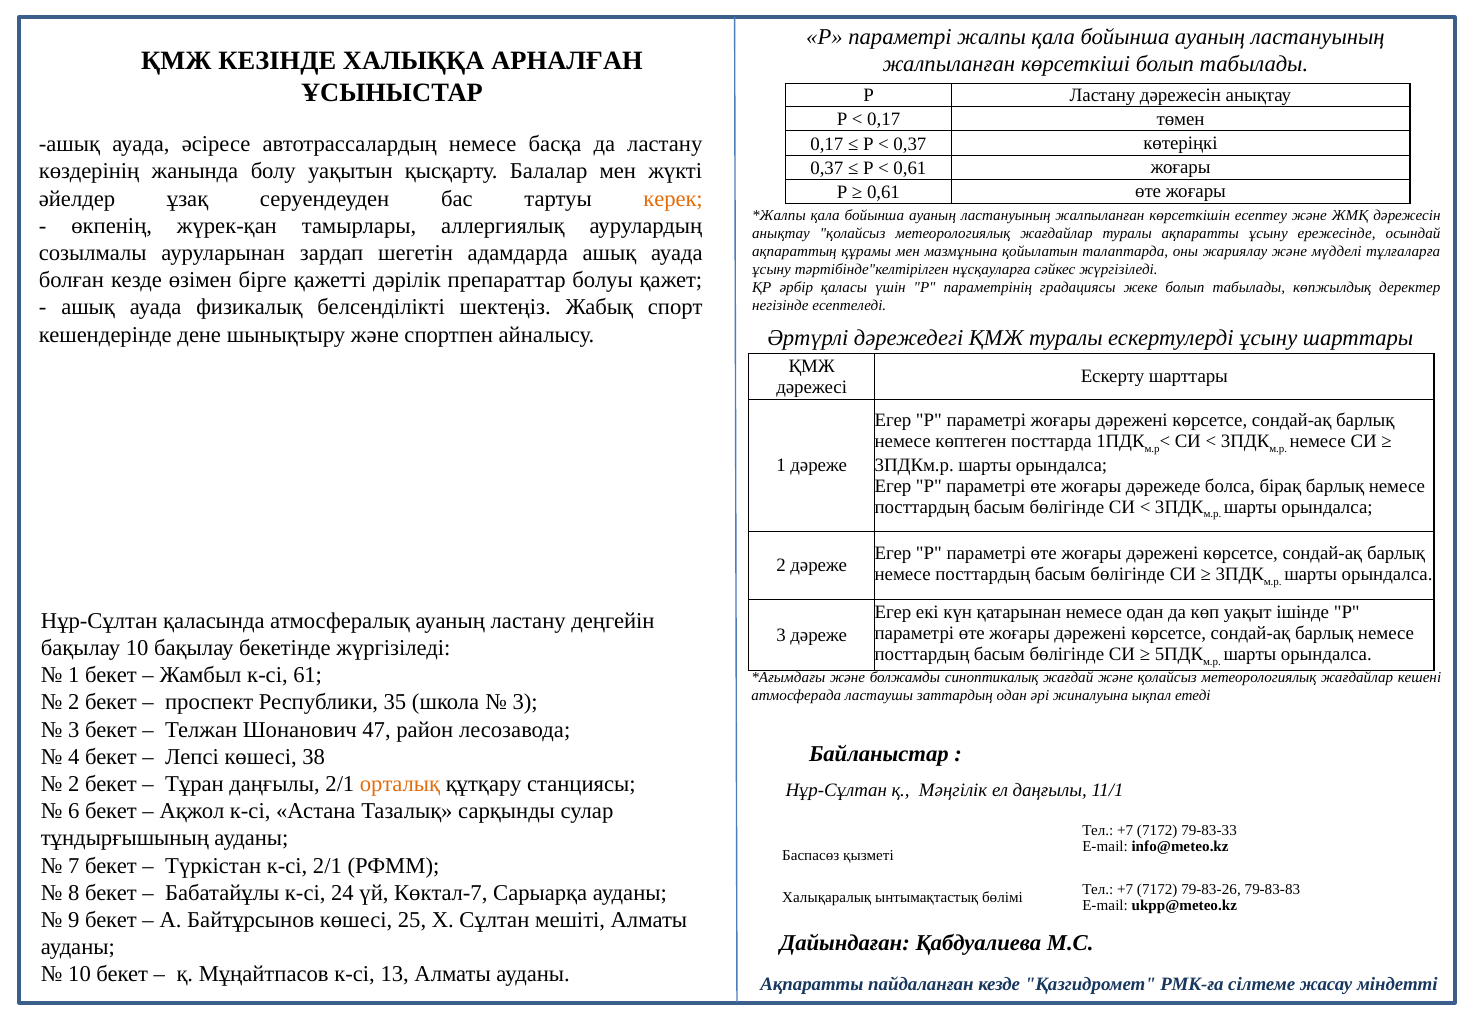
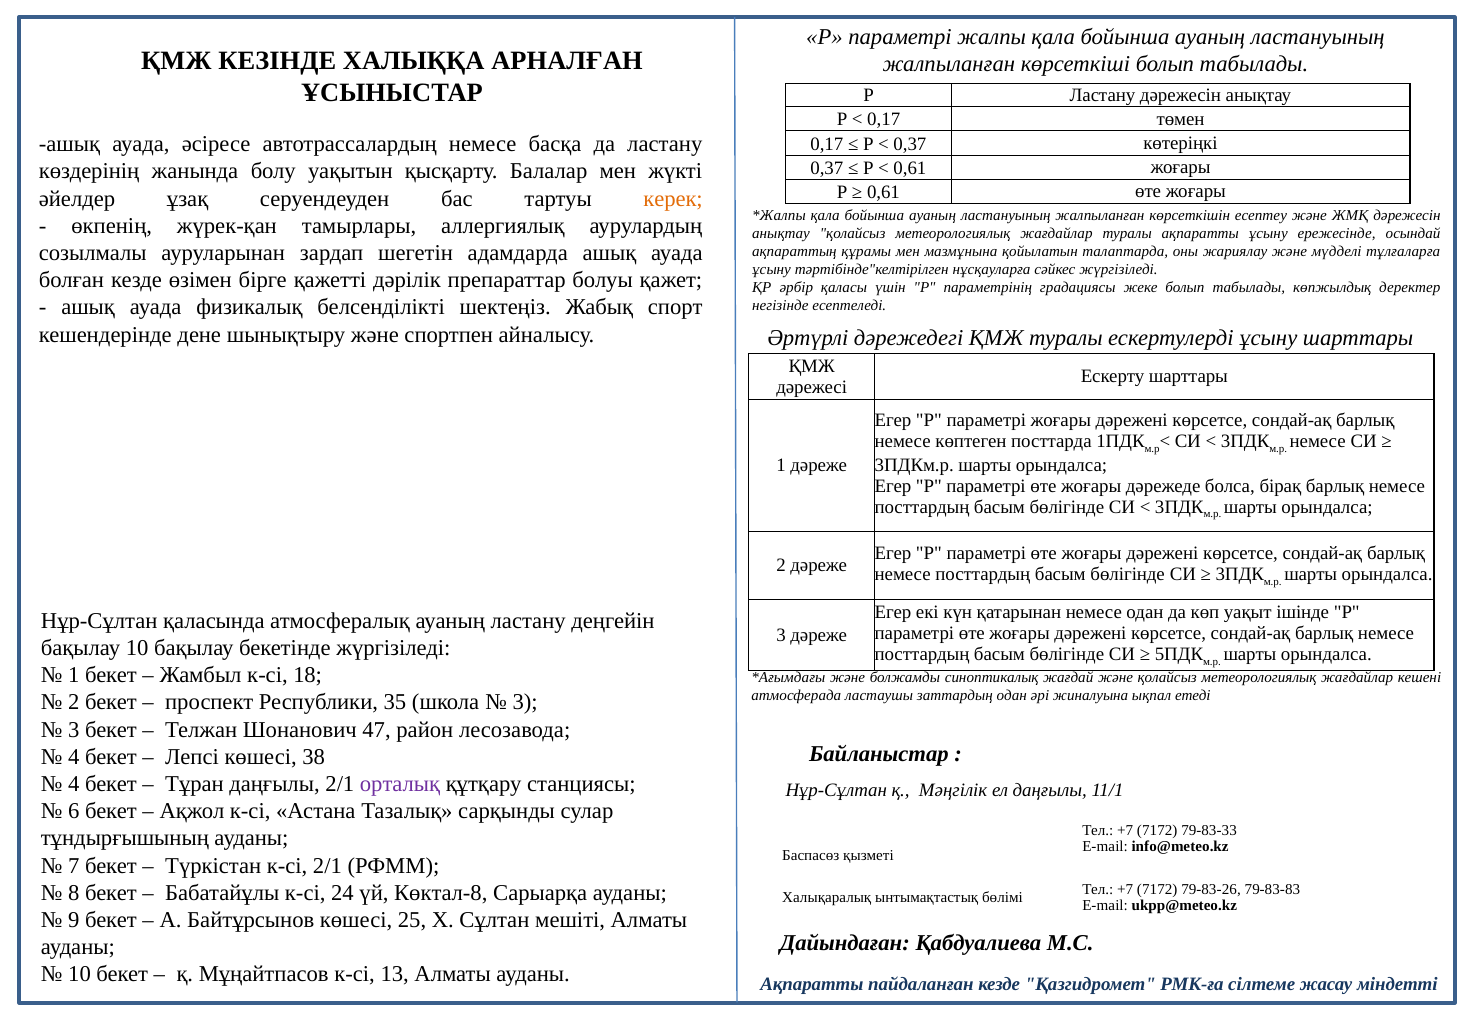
61: 61 -> 18
2 at (74, 784): 2 -> 4
орталық colour: orange -> purple
Көктал-7: Көктал-7 -> Көктал-8
